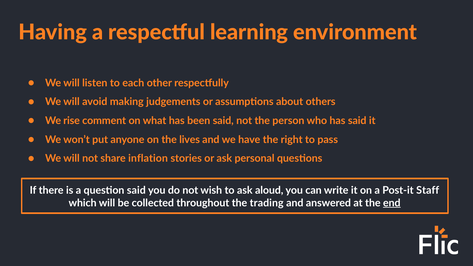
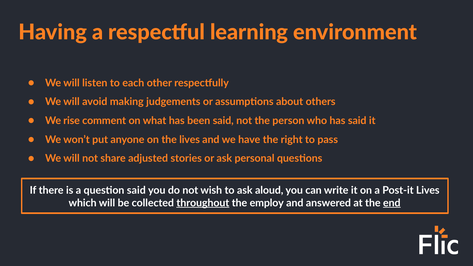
inflation: inflation -> adjusted
Post-it Staff: Staff -> Lives
throughout underline: none -> present
trading: trading -> employ
